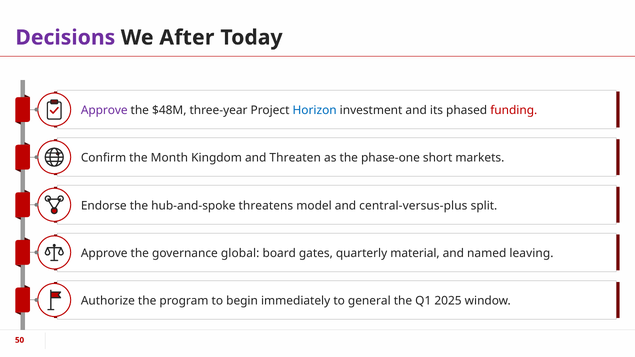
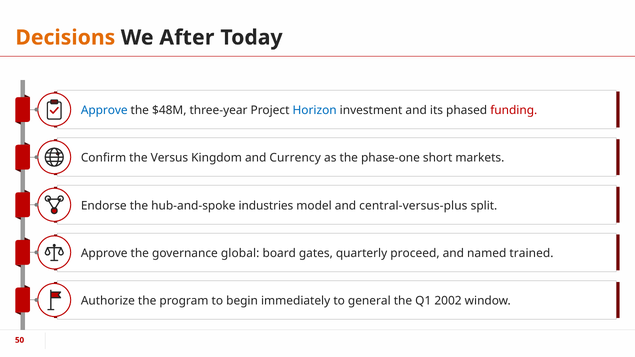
Decisions colour: purple -> orange
Approve at (104, 110) colour: purple -> blue
Month: Month -> Versus
Threaten: Threaten -> Currency
threatens: threatens -> industries
material: material -> proceed
leaving: leaving -> trained
2025: 2025 -> 2002
